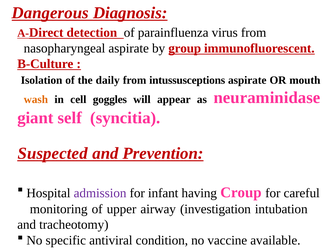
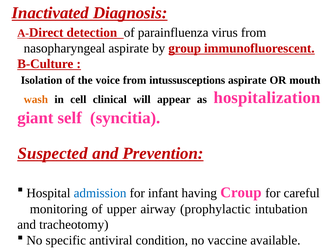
Dangerous: Dangerous -> Inactivated
daily: daily -> voice
goggles: goggles -> clinical
neuraminidase: neuraminidase -> hospitalization
admission colour: purple -> blue
investigation: investigation -> prophylactic
